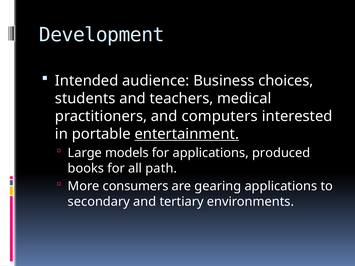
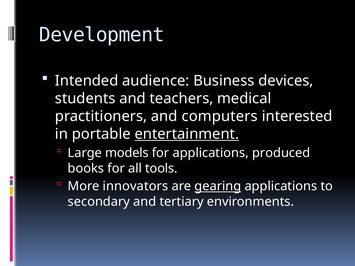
choices: choices -> devices
path: path -> tools
consumers: consumers -> innovators
gearing underline: none -> present
